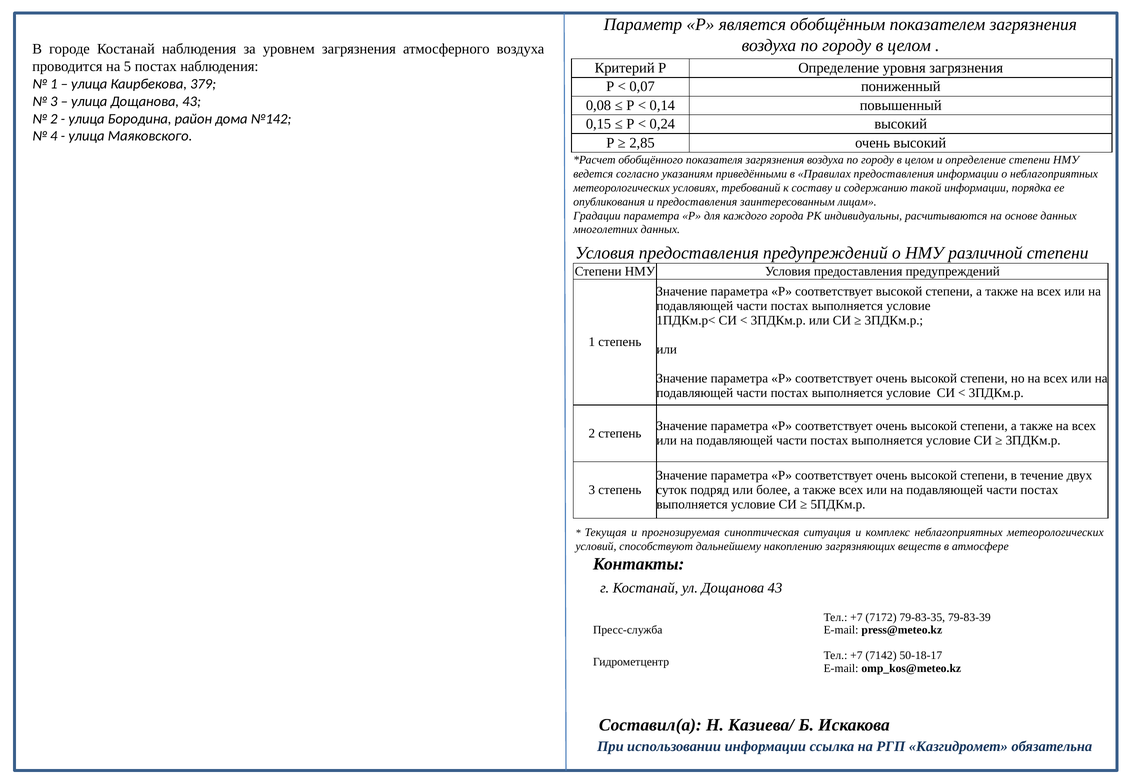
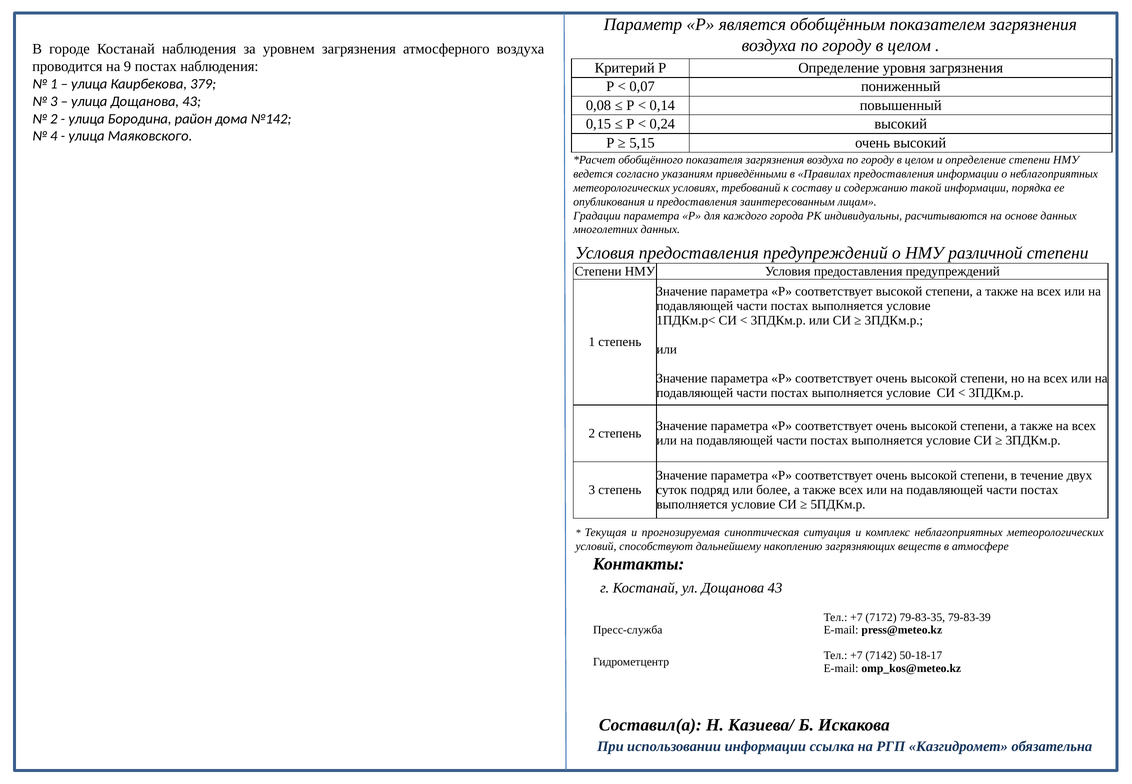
5: 5 -> 9
2,85: 2,85 -> 5,15
